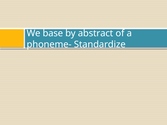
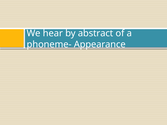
base: base -> hear
Standardize: Standardize -> Appearance
